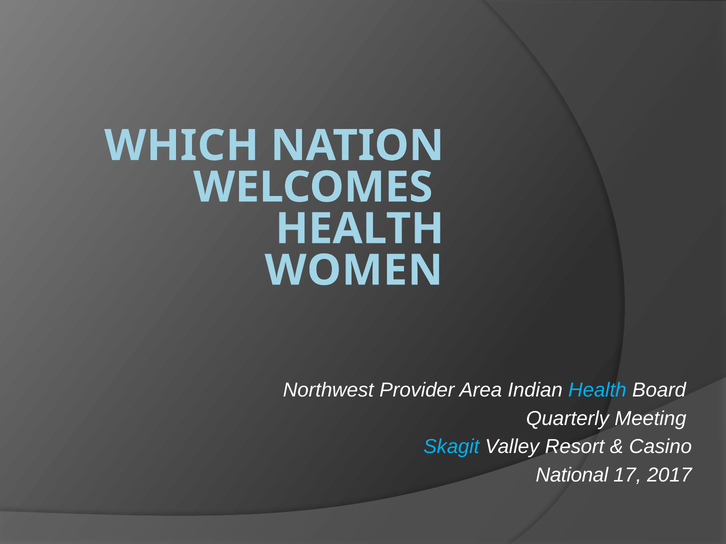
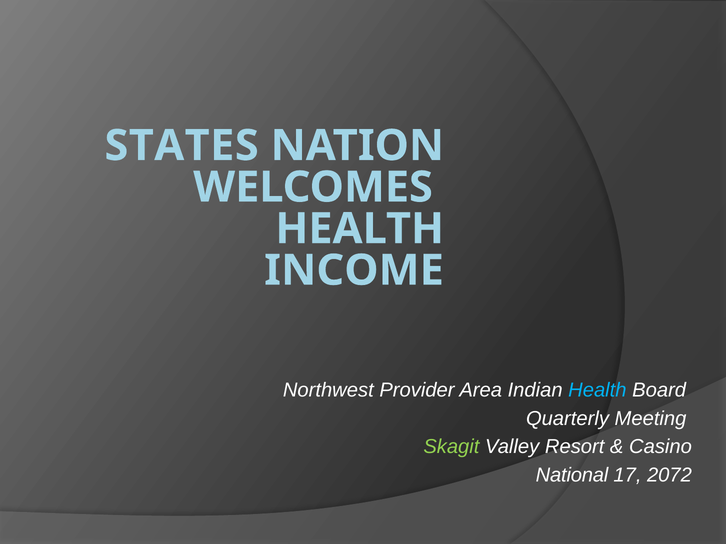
WHICH: WHICH -> STATES
WOMEN: WOMEN -> INCOME
Skagit colour: light blue -> light green
2017: 2017 -> 2072
